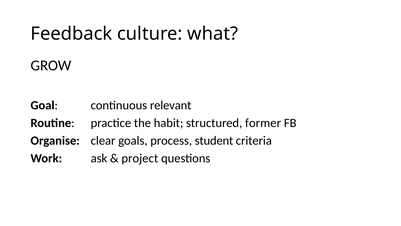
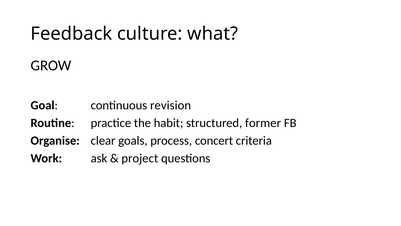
relevant: relevant -> revision
student: student -> concert
